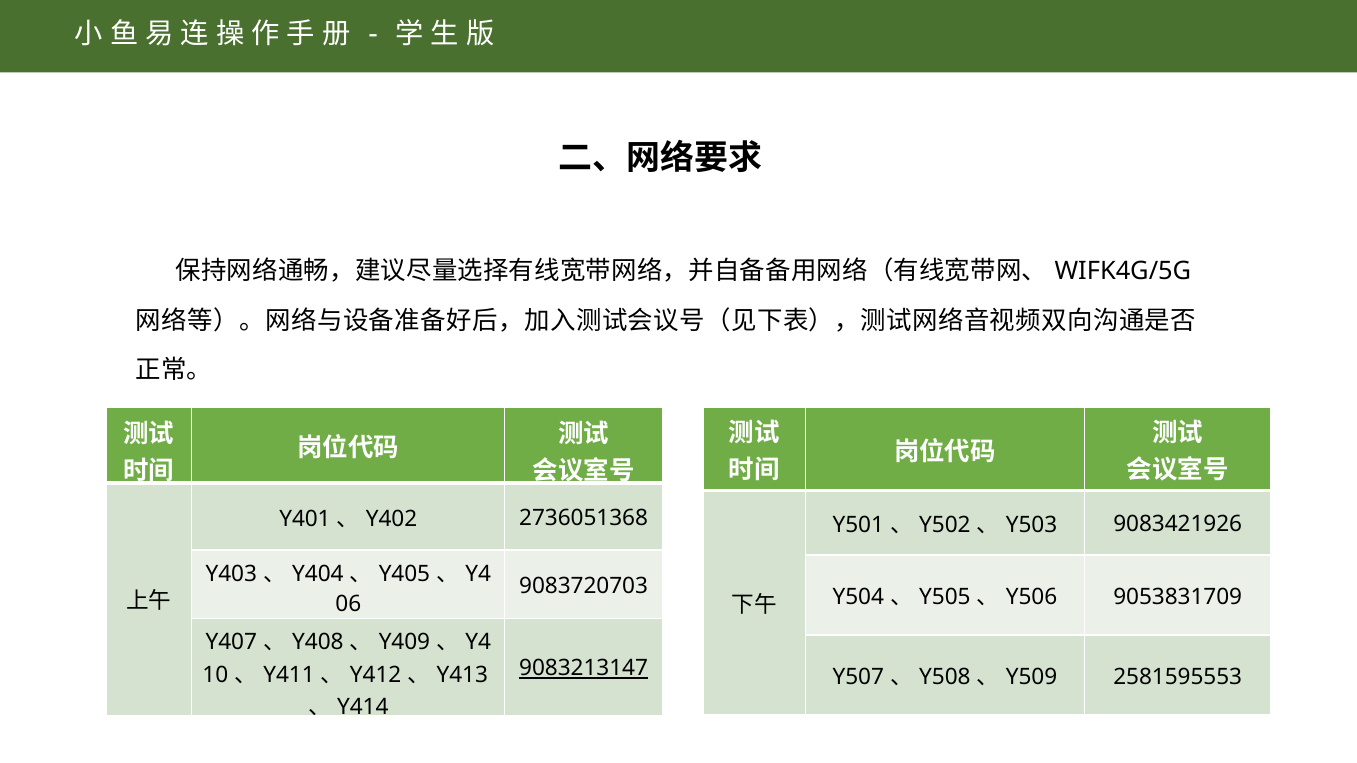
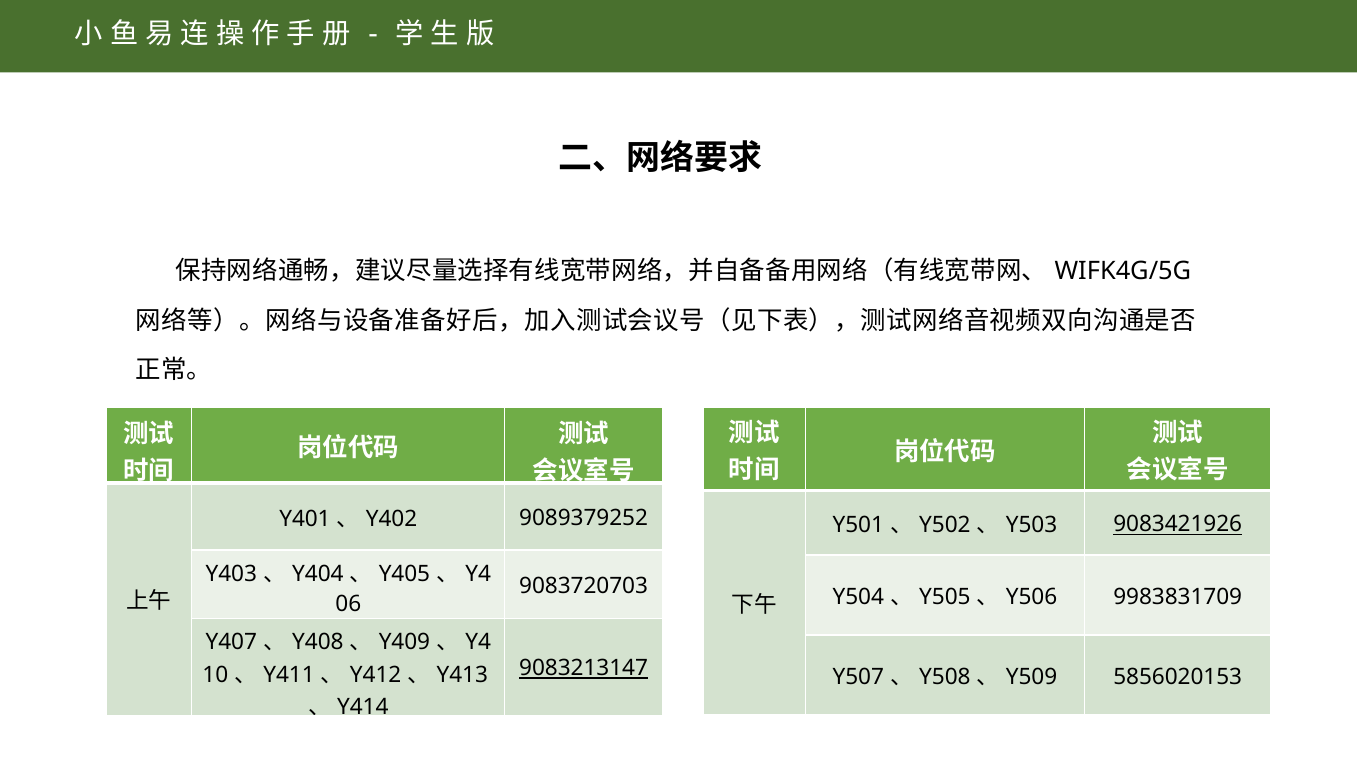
2736051368: 2736051368 -> 9089379252
9083421926 underline: none -> present
9053831709: 9053831709 -> 9983831709
2581595553: 2581595553 -> 5856020153
